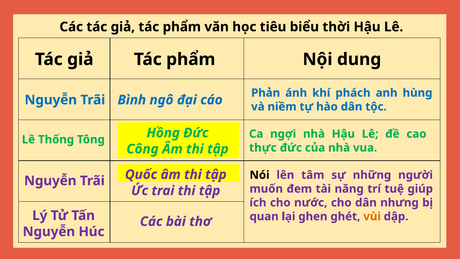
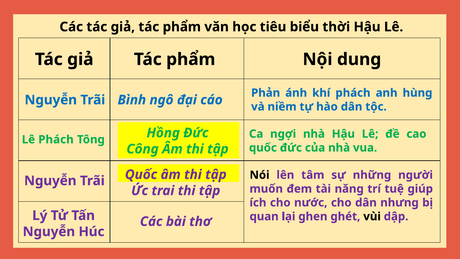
Lê Thống: Thống -> Phách
thực at (263, 148): thực -> quốc
vùi colour: orange -> black
